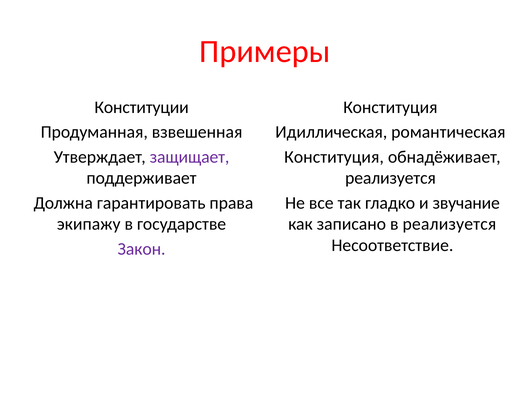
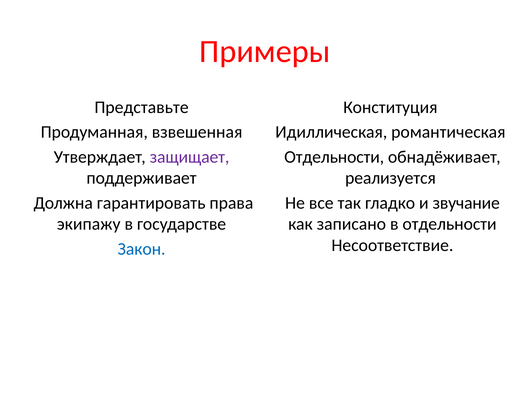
Конституции: Конституции -> Представьте
Конституция at (334, 157): Конституция -> Отдельности
в реализуется: реализуется -> отдельности
Закон colour: purple -> blue
